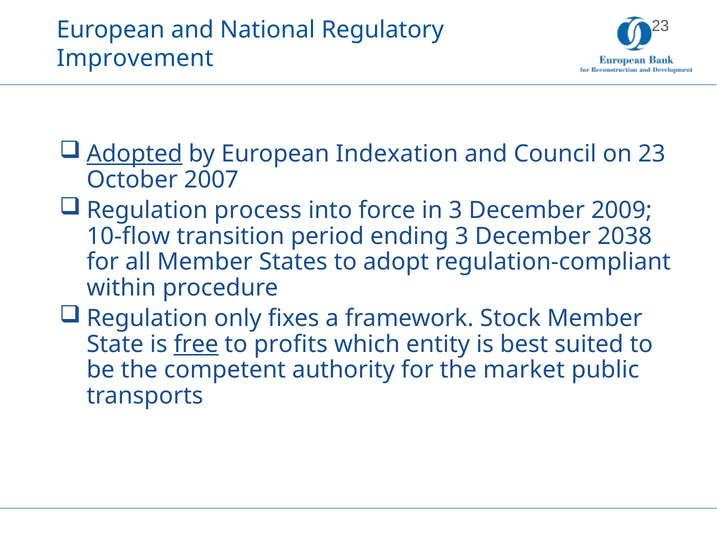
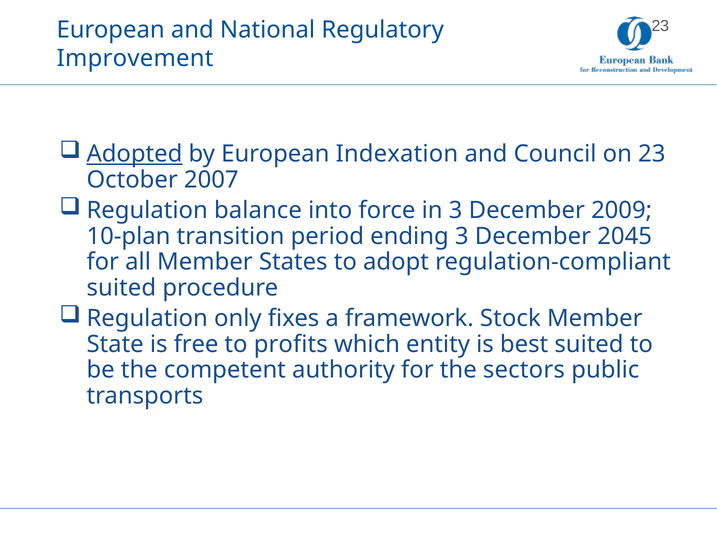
process: process -> balance
10-flow: 10-flow -> 10-plan
2038: 2038 -> 2045
within at (121, 288): within -> suited
free underline: present -> none
market: market -> sectors
